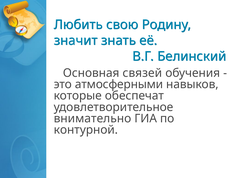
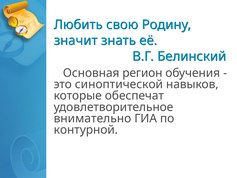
связей: связей -> регион
атмосферными: атмосферными -> синоптической
